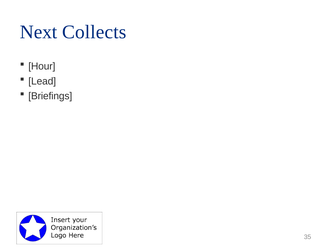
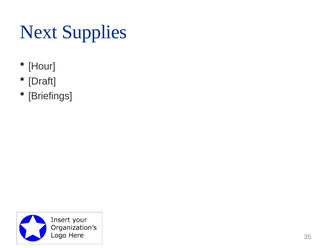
Collects: Collects -> Supplies
Lead: Lead -> Draft
